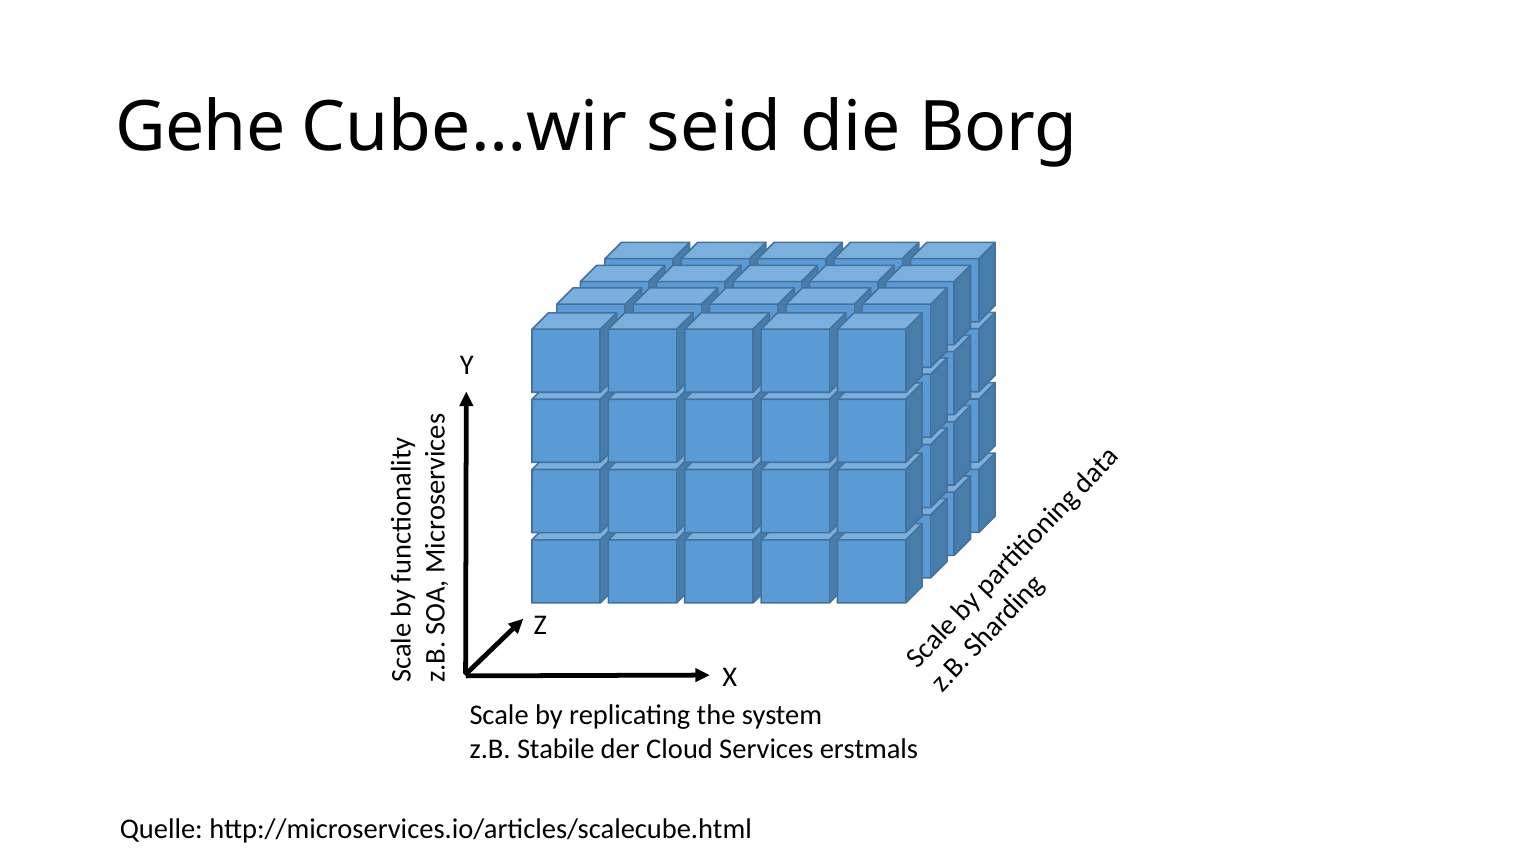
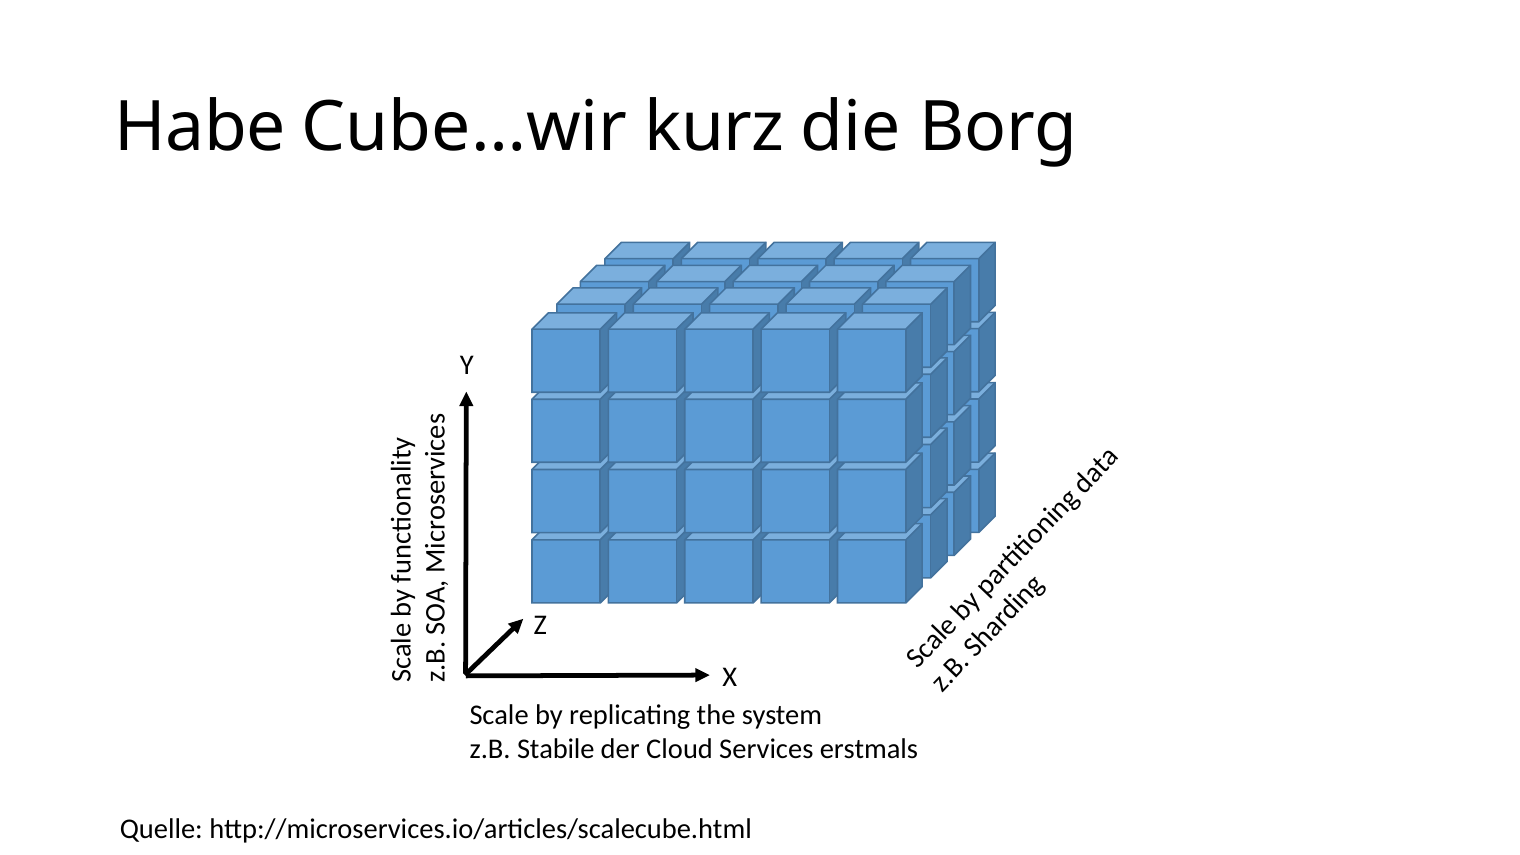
Gehe: Gehe -> Habe
seid: seid -> kurz
